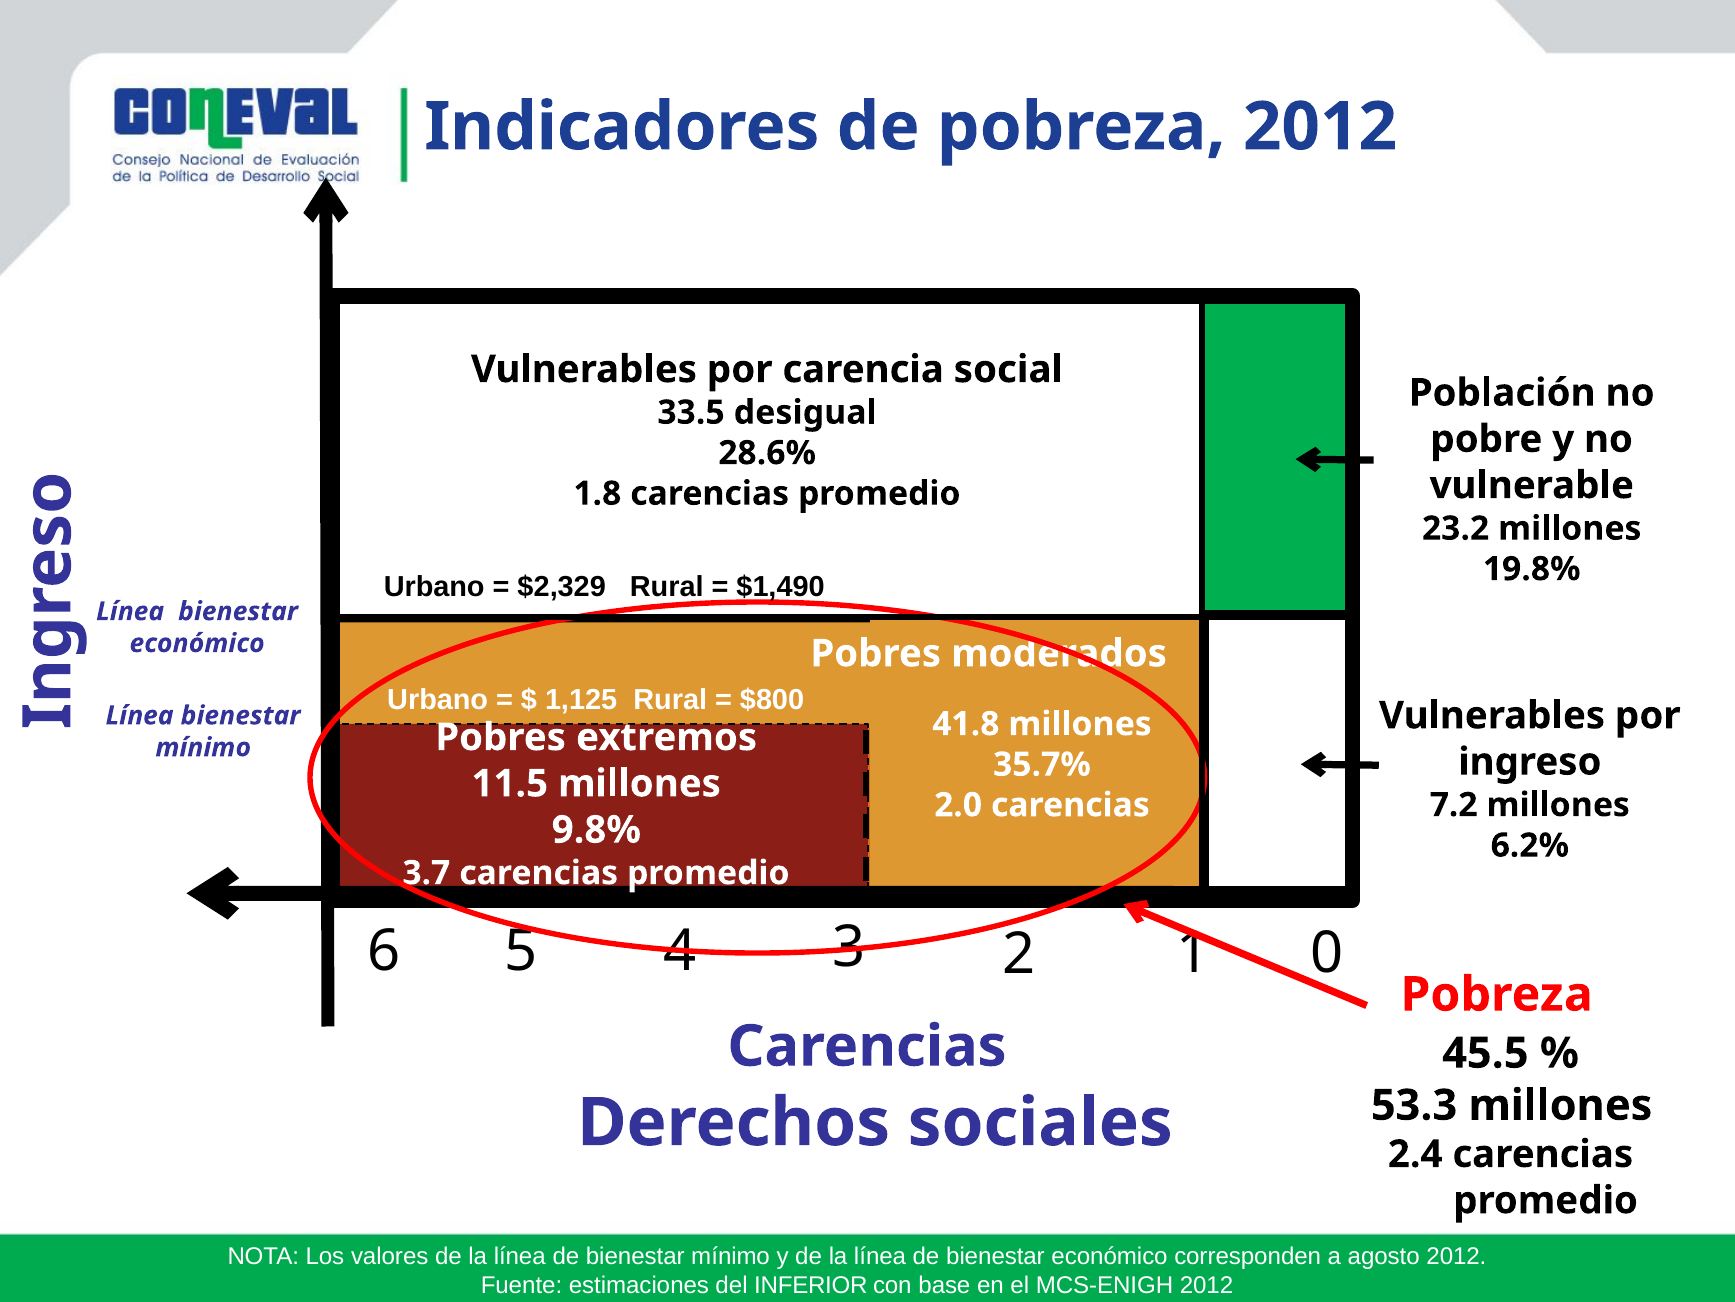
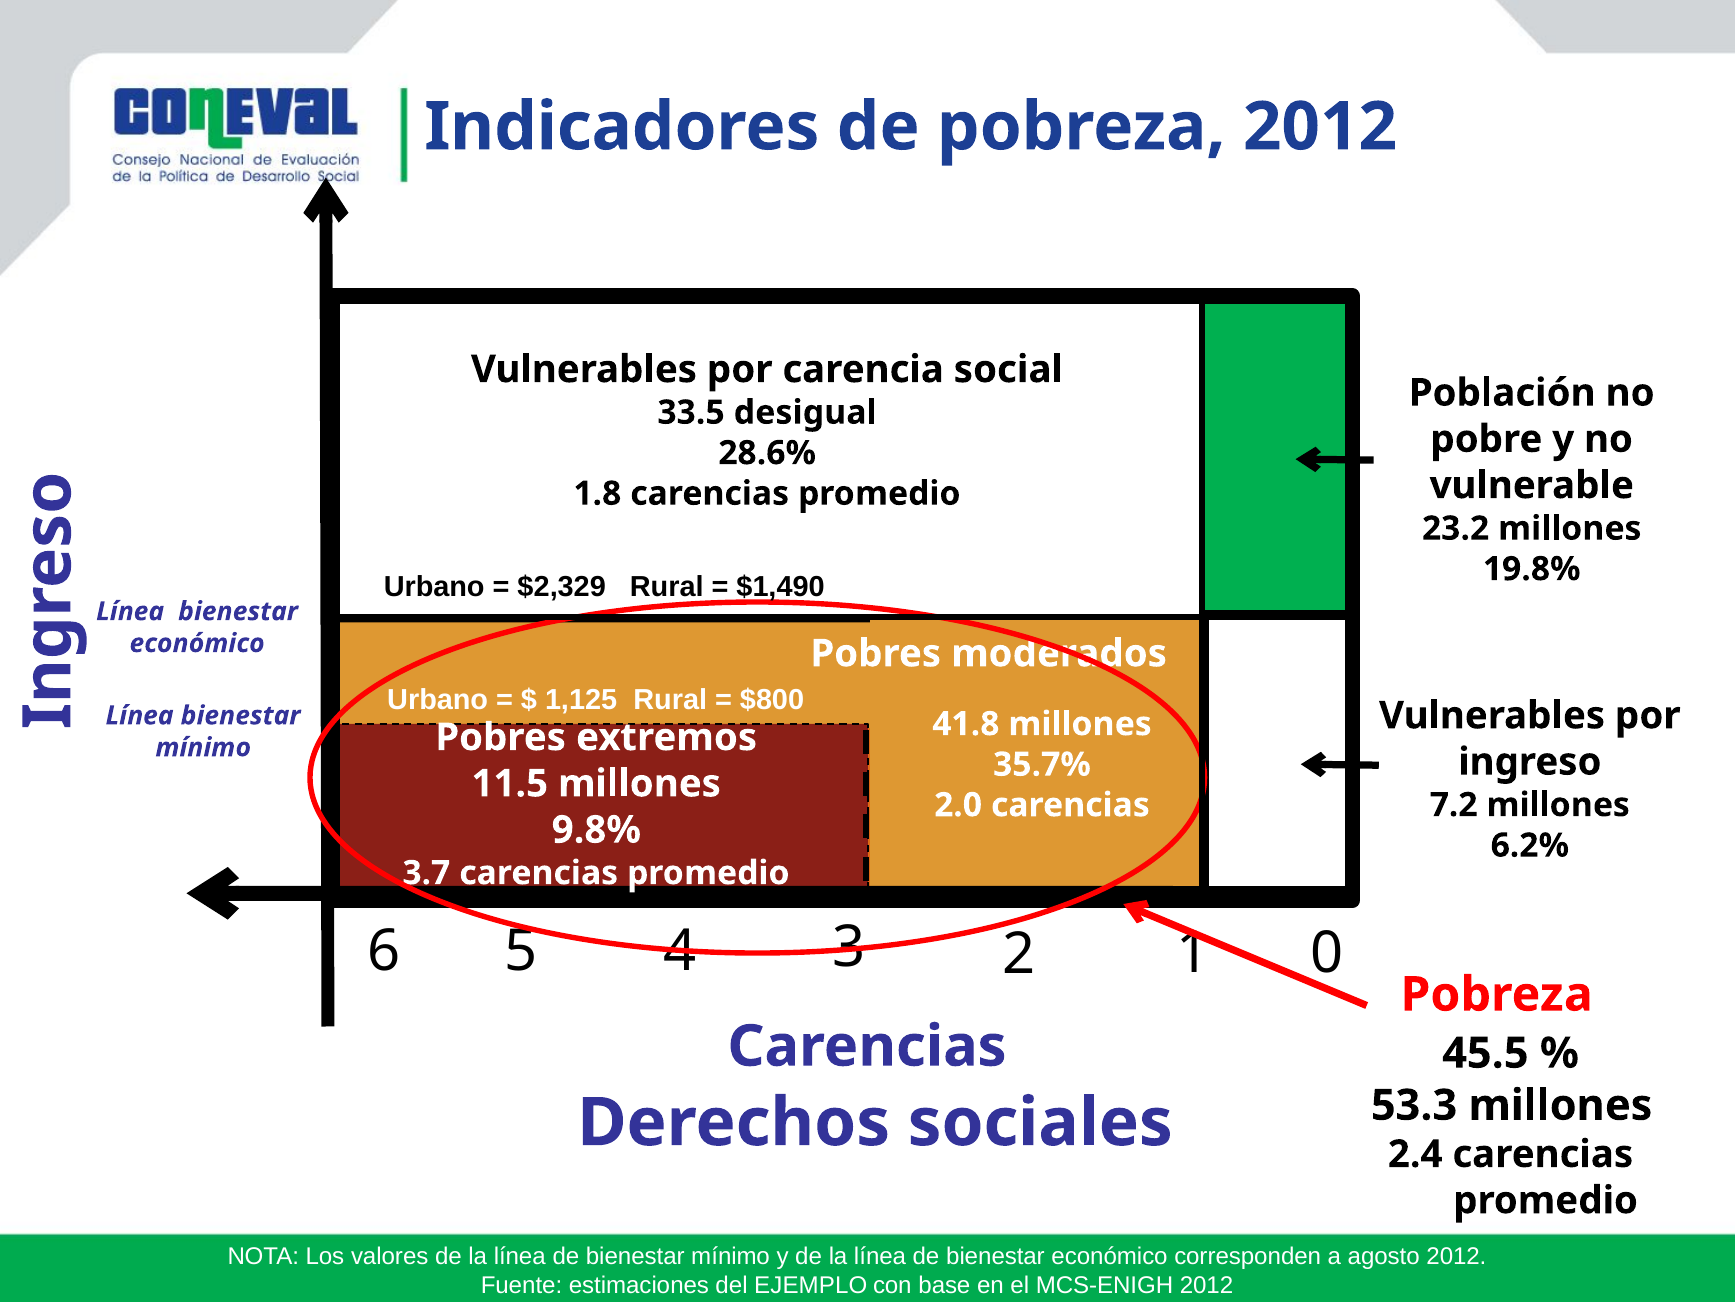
INFERIOR: INFERIOR -> EJEMPLO
